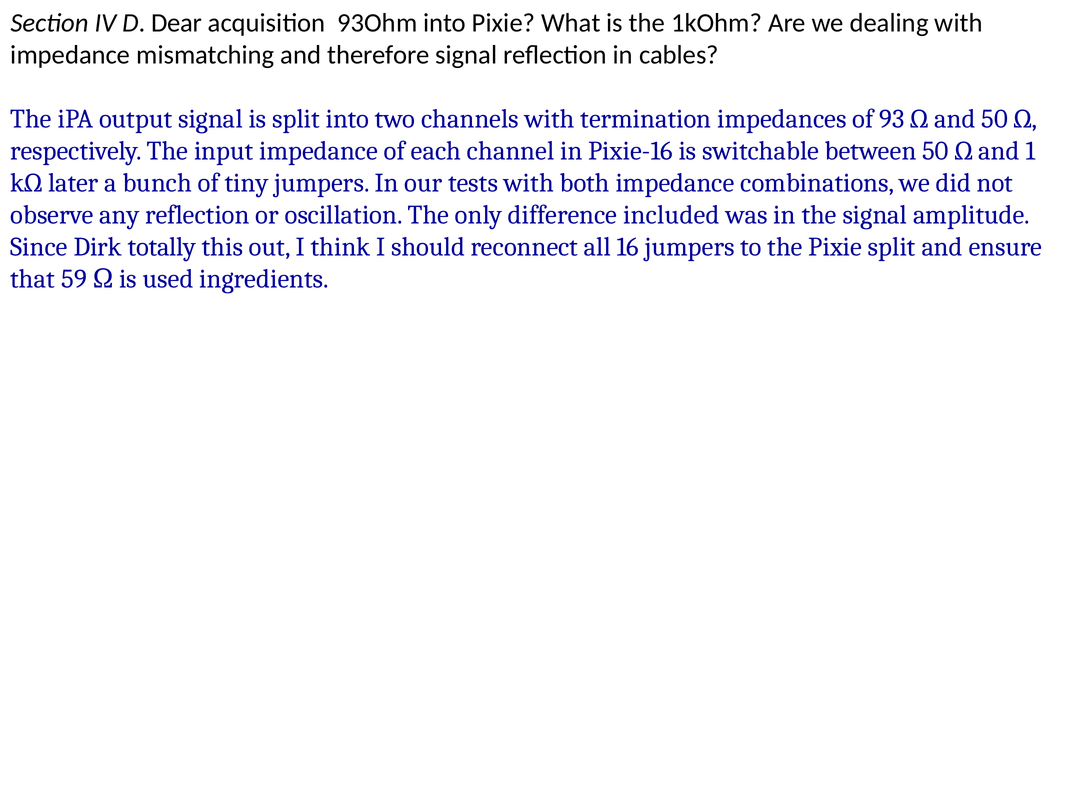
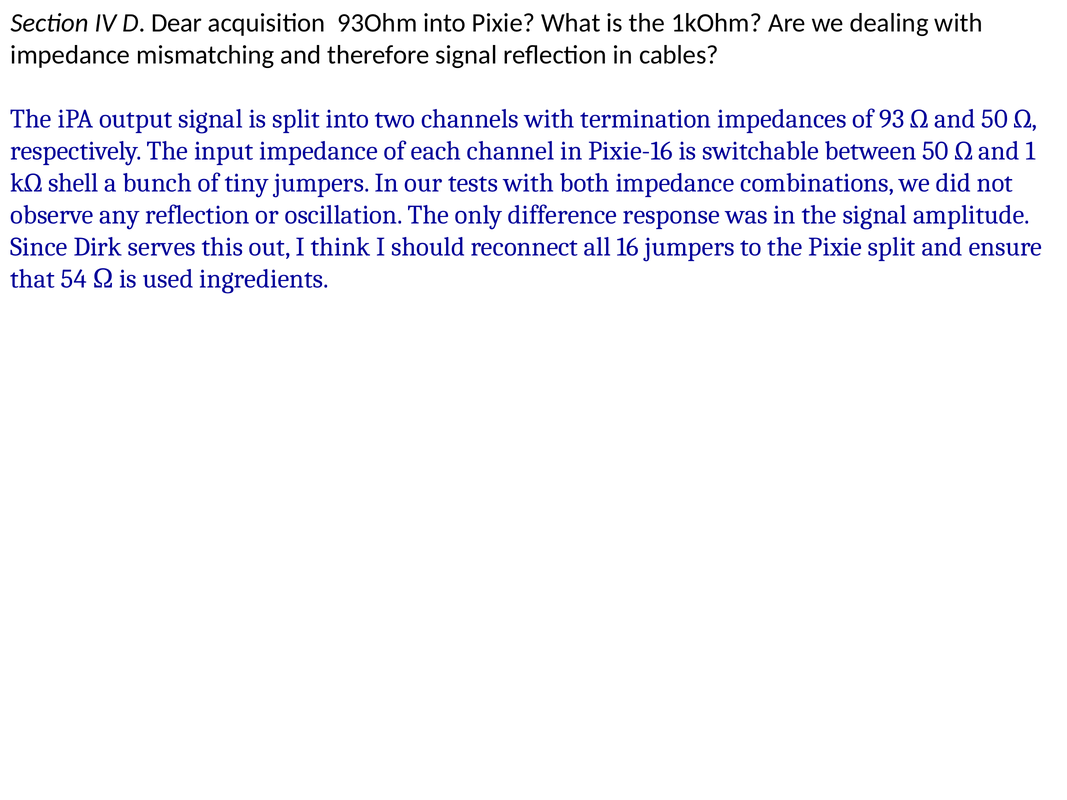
later: later -> shell
included: included -> response
totally: totally -> serves
59: 59 -> 54
